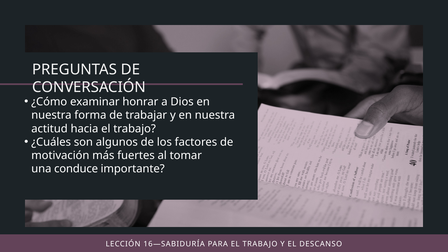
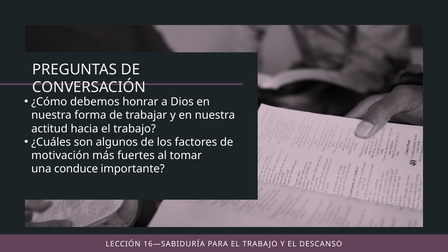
examinar: examinar -> debemos
